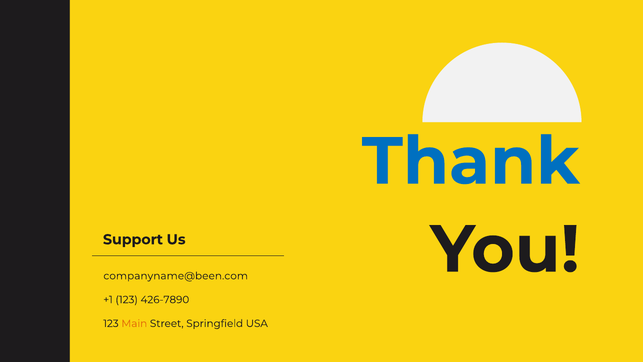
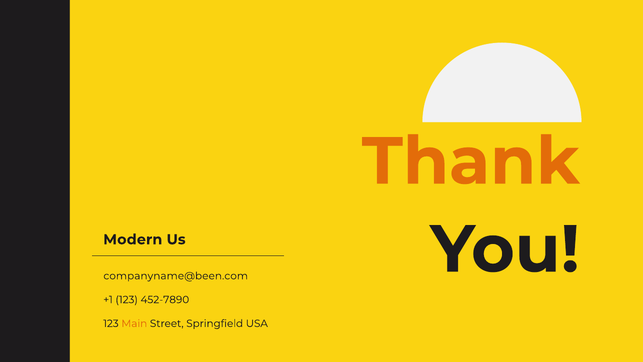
Thank colour: blue -> orange
Support: Support -> Modern
426-7890: 426-7890 -> 452-7890
